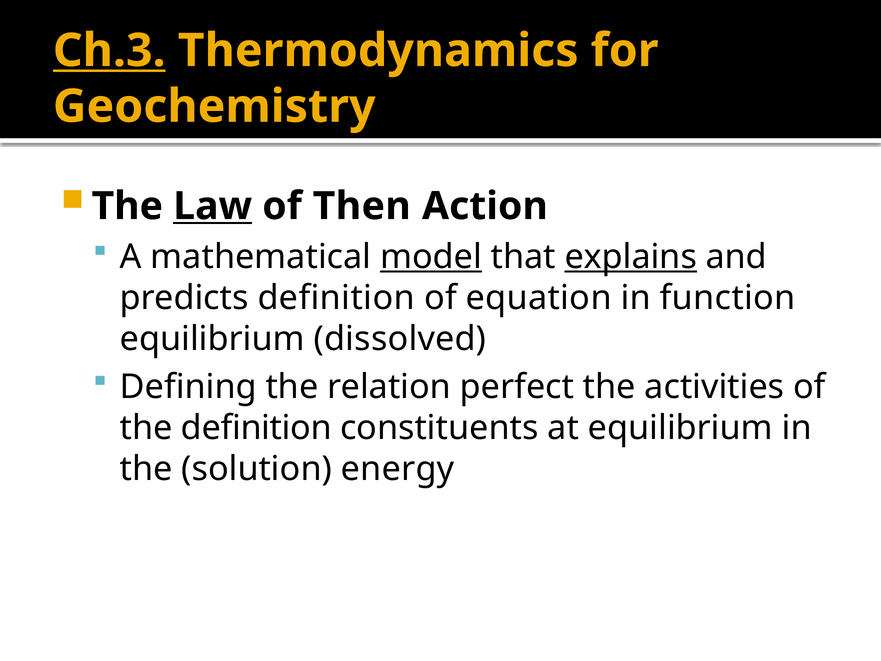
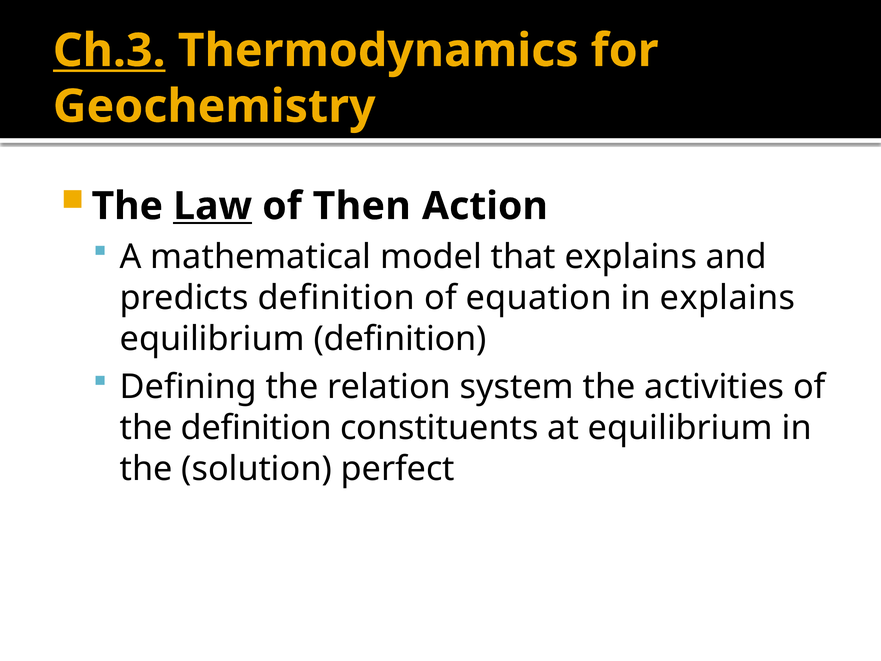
model underline: present -> none
explains at (631, 257) underline: present -> none
in function: function -> explains
equilibrium dissolved: dissolved -> definition
perfect: perfect -> system
energy: energy -> perfect
